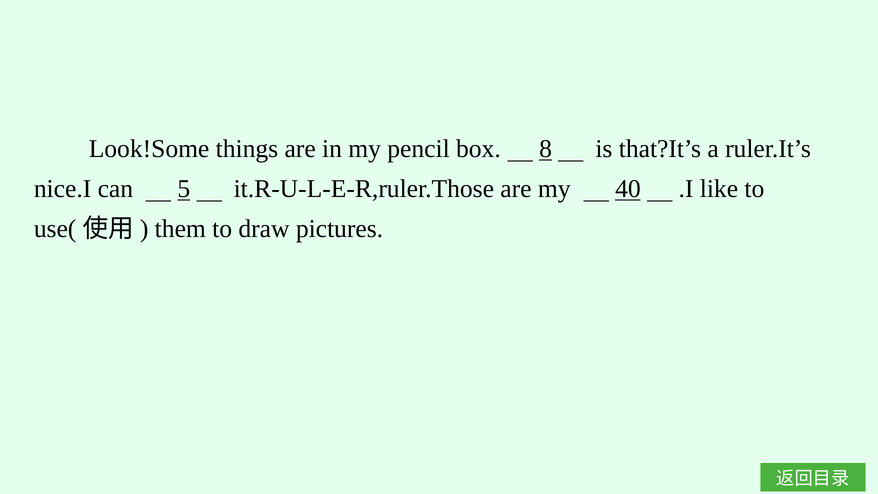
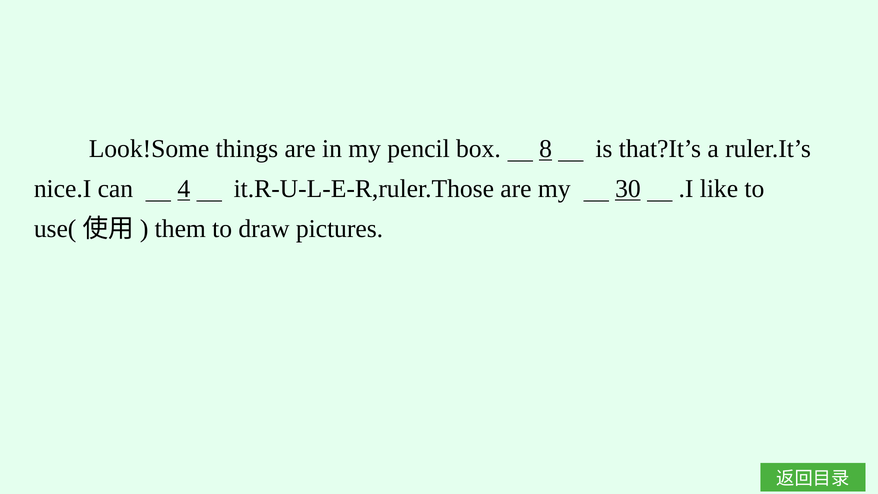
5: 5 -> 4
40: 40 -> 30
